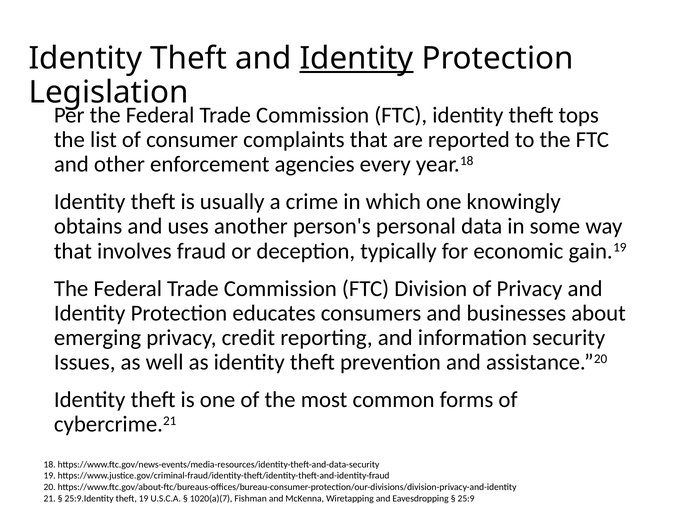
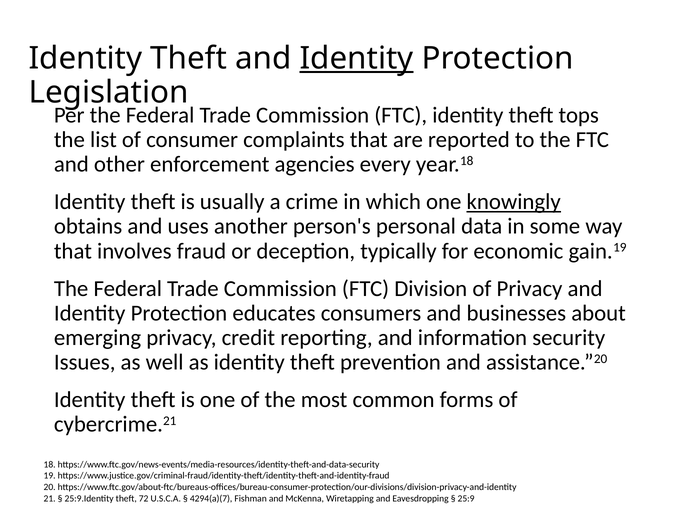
knowingly underline: none -> present
theft 19: 19 -> 72
1020(a)(7: 1020(a)(7 -> 4294(a)(7
